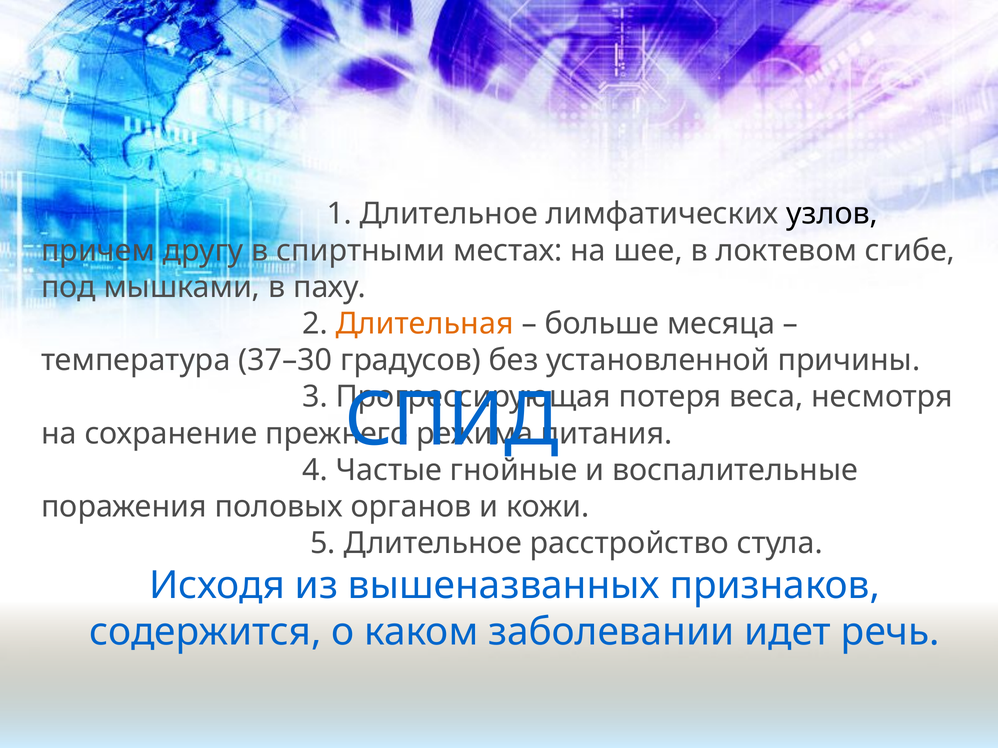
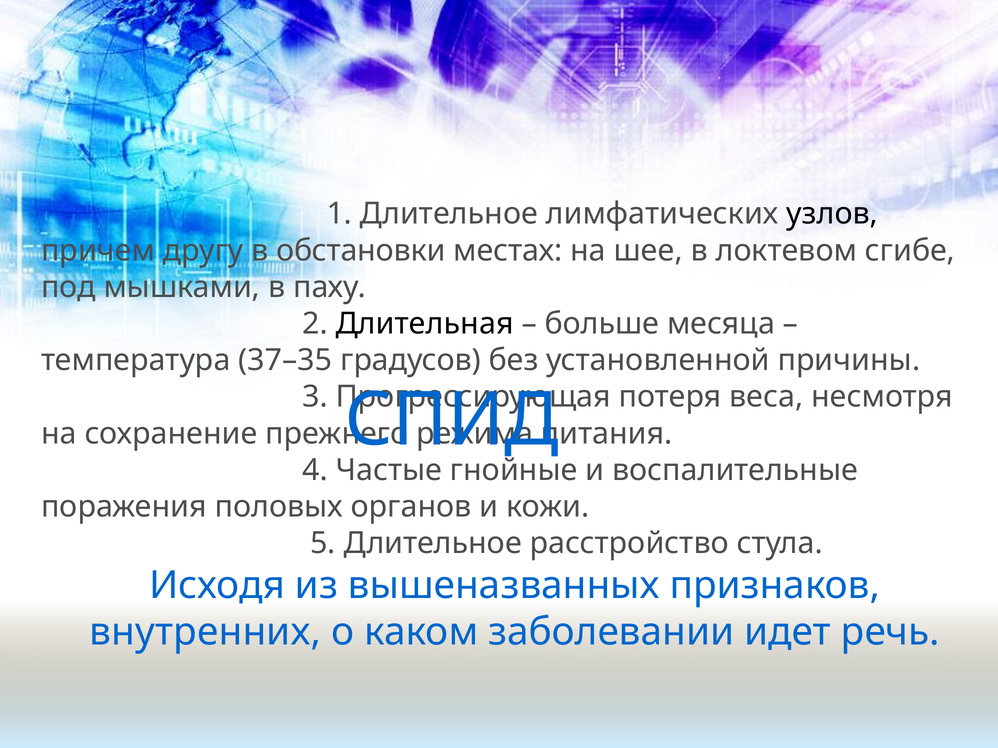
спиртными: спиртными -> обстановки
Длительная colour: orange -> black
37–30: 37–30 -> 37–35
содержится: содержится -> внутренних
